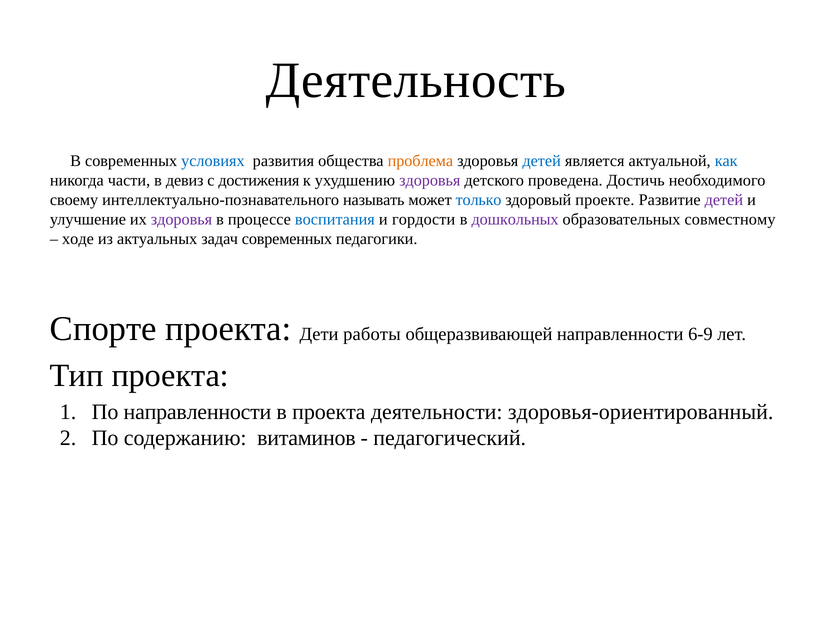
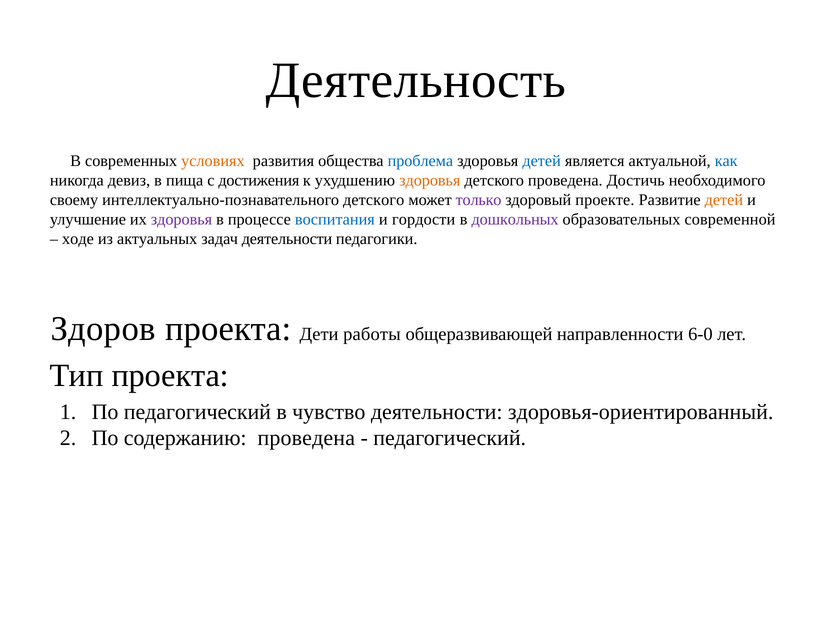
условиях colour: blue -> orange
проблема colour: orange -> blue
части: части -> девиз
девиз: девиз -> пища
здоровья at (430, 180) colour: purple -> orange
интеллектуально-познавательного называть: называть -> детского
только colour: blue -> purple
детей at (724, 200) colour: purple -> orange
совместному: совместному -> современной
задач современных: современных -> деятельности
Спорте: Спорте -> Здоров
6-9: 6-9 -> 6-0
По направленности: направленности -> педагогический
в проекта: проекта -> чувство
содержанию витаминов: витаминов -> проведена
